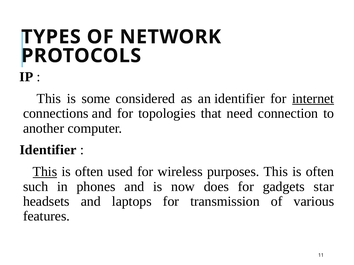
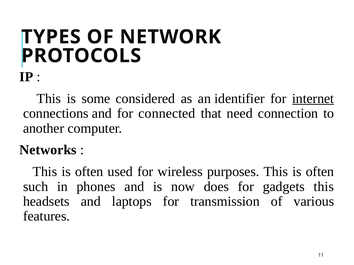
topologies: topologies -> connected
Identifier at (48, 150): Identifier -> Networks
This at (45, 172) underline: present -> none
gadgets star: star -> this
